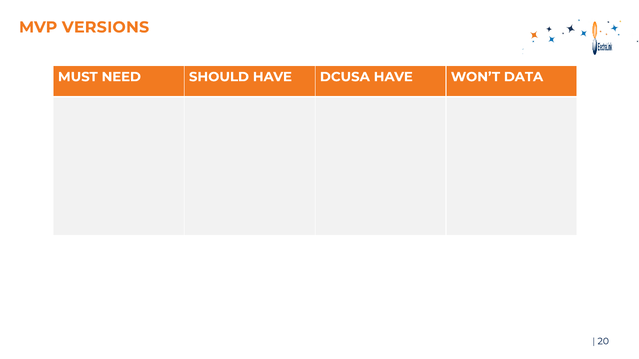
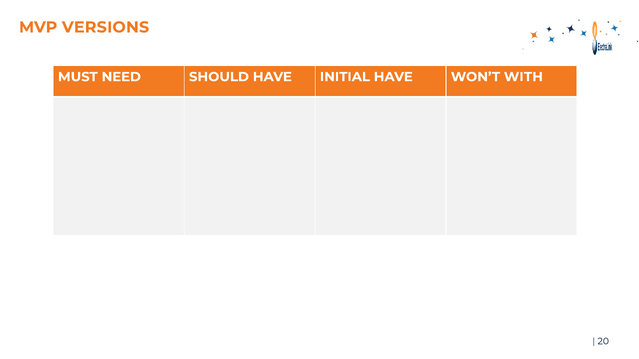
DCUSA: DCUSA -> INITIAL
DATA: DATA -> WITH
